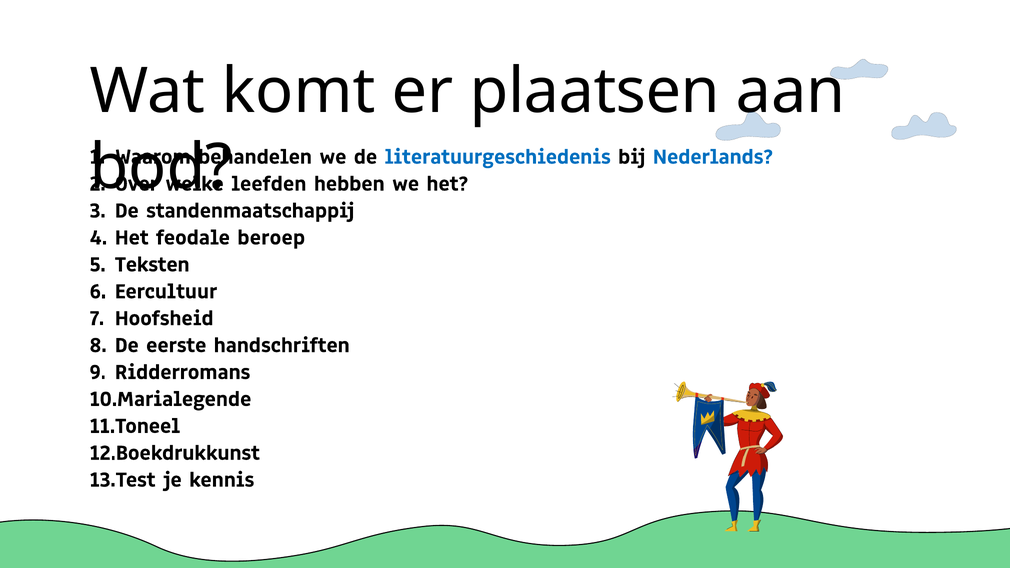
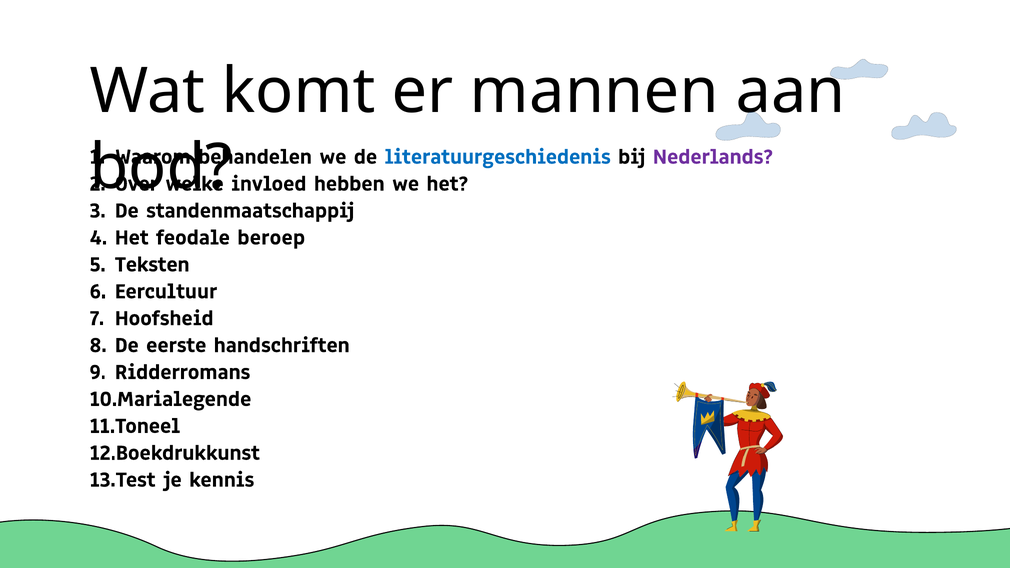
plaatsen: plaatsen -> mannen
Nederlands colour: blue -> purple
leefden: leefden -> invloed
